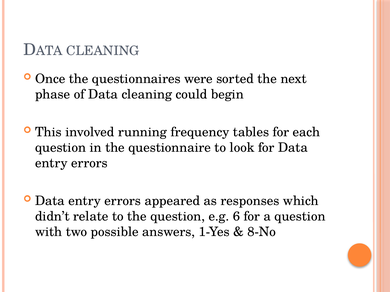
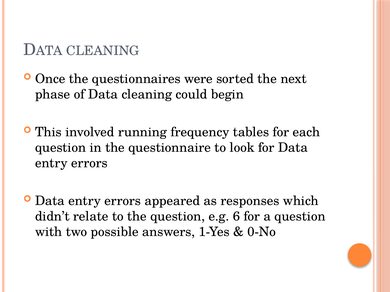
8-No: 8-No -> 0-No
